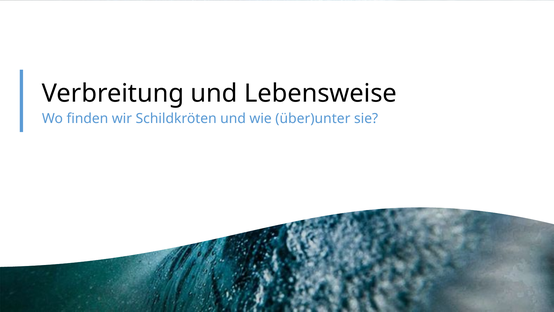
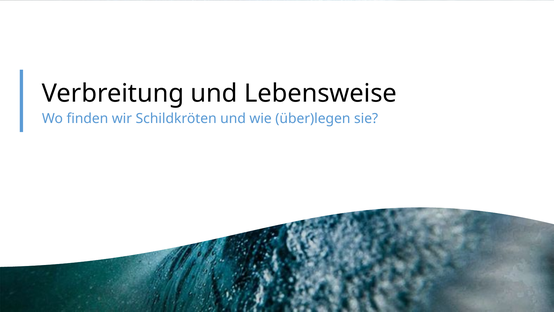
über)unter: über)unter -> über)legen
